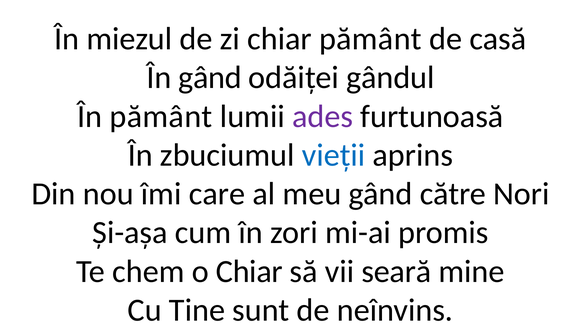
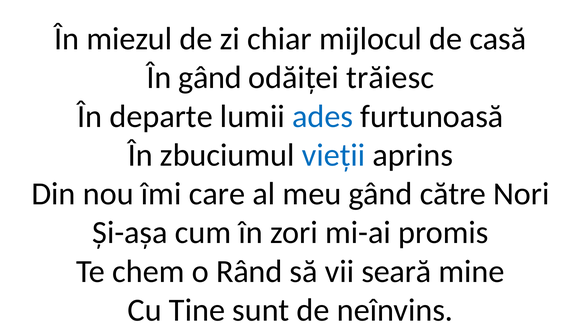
chiar pământ: pământ -> mijlocul
gândul: gândul -> trăiesc
În pământ: pământ -> departe
ades colour: purple -> blue
o Chiar: Chiar -> Rând
